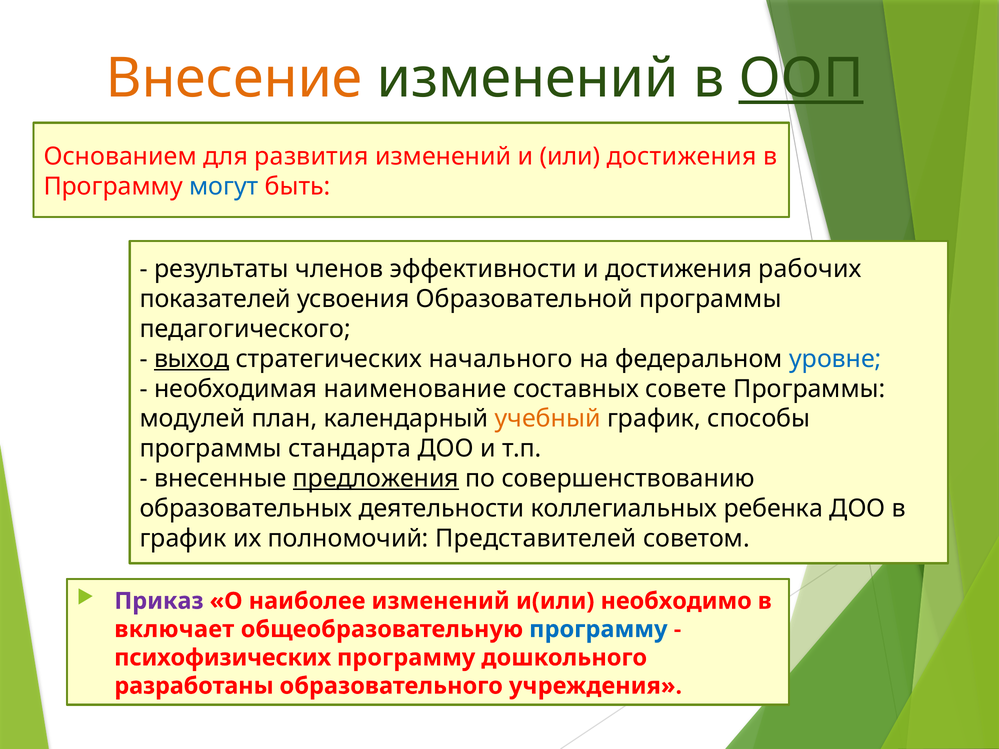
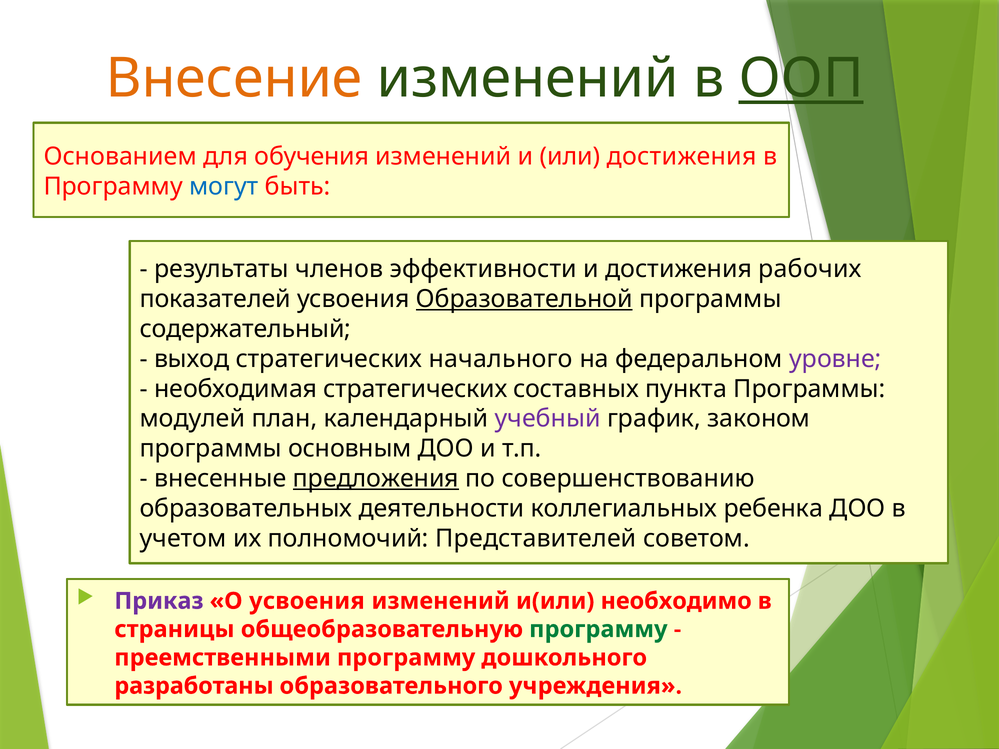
развития: развития -> обучения
Образовательной underline: none -> present
педагогического: педагогического -> содержательный
выход underline: present -> none
уровне colour: blue -> purple
необходимая наименование: наименование -> стратегических
совете: совете -> пункта
учебный colour: orange -> purple
способы: способы -> законом
стандарта: стандарта -> основным
график at (183, 539): график -> учетом
О наиболее: наиболее -> усвоения
включает: включает -> страницы
программу at (598, 630) colour: blue -> green
психофизических: психофизических -> преемственными
